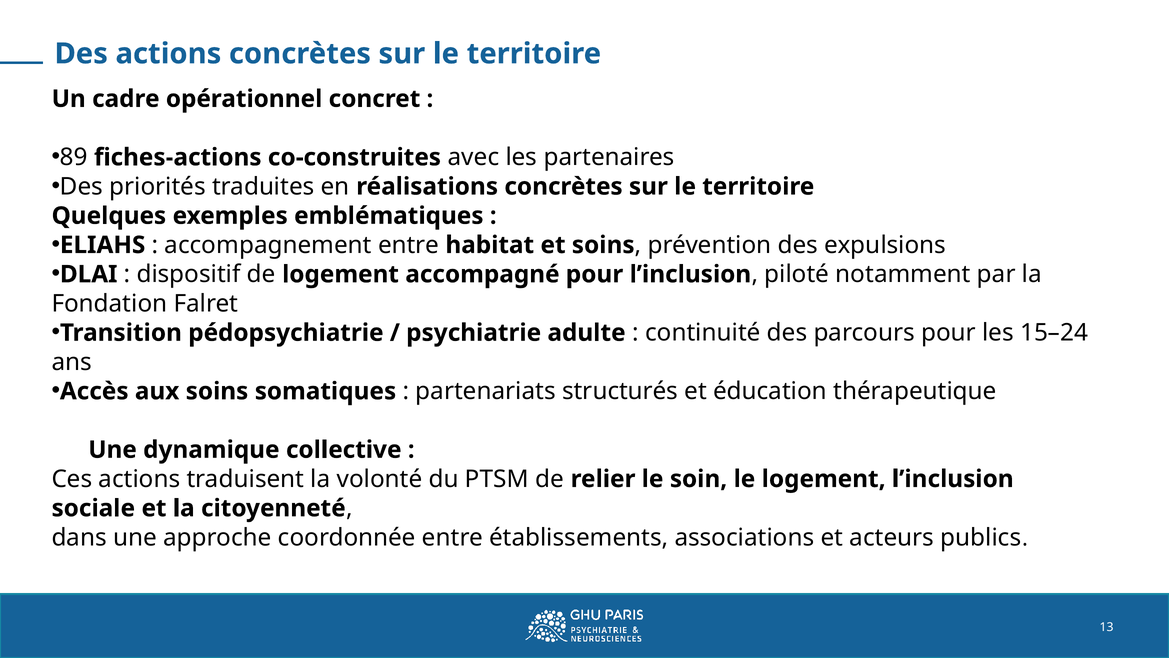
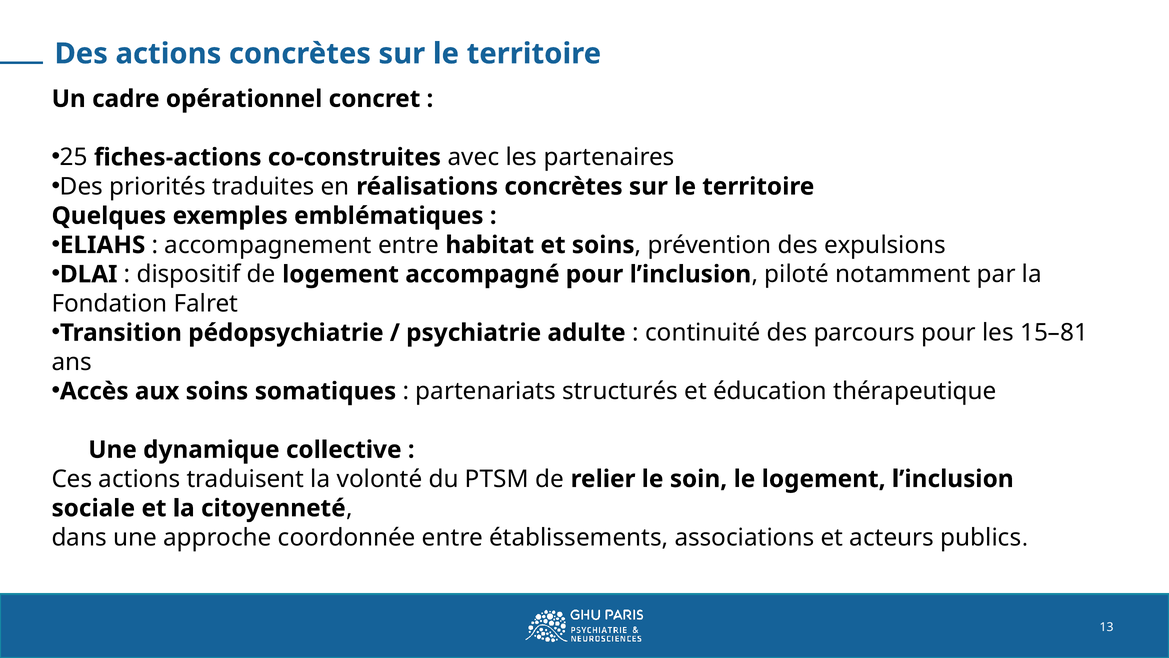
89: 89 -> 25
15–24: 15–24 -> 15–81
